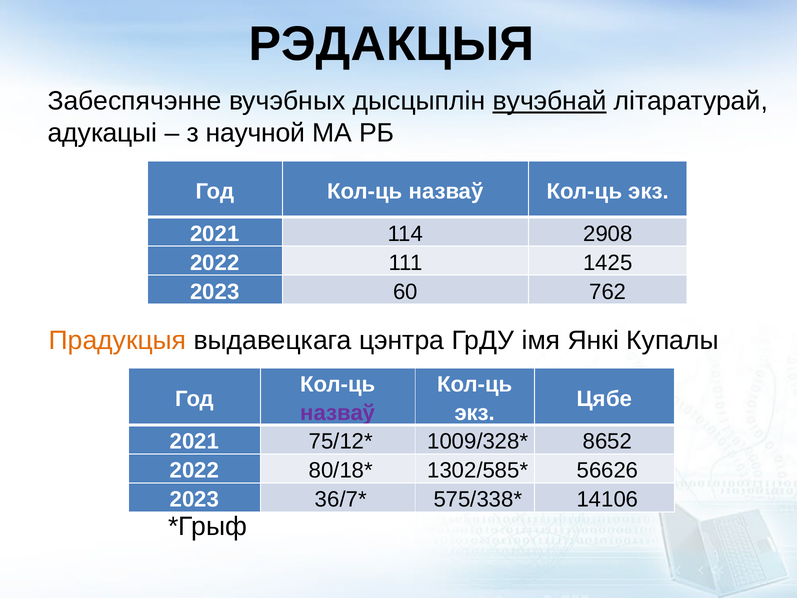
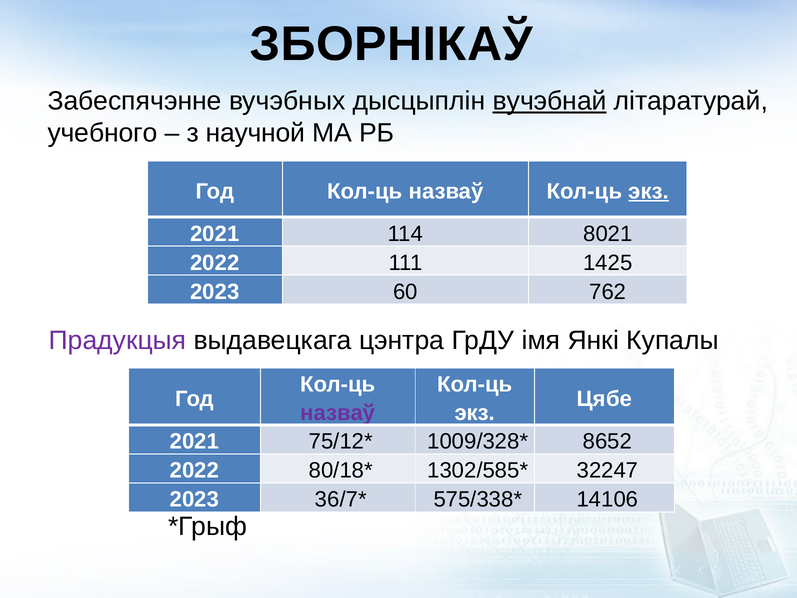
РЭДАКЦЫЯ: РЭДАКЦЫЯ -> ЗБОРНІКАЎ
адукацыі: адукацыі -> учебного
экз at (649, 191) underline: none -> present
2908: 2908 -> 8021
Прадукцыя colour: orange -> purple
56626: 56626 -> 32247
